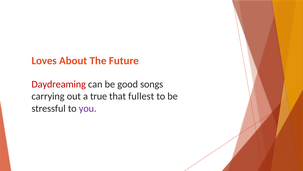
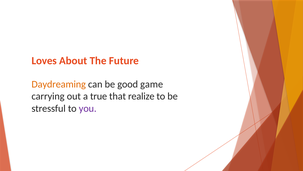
Daydreaming colour: red -> orange
songs: songs -> game
fullest: fullest -> realize
